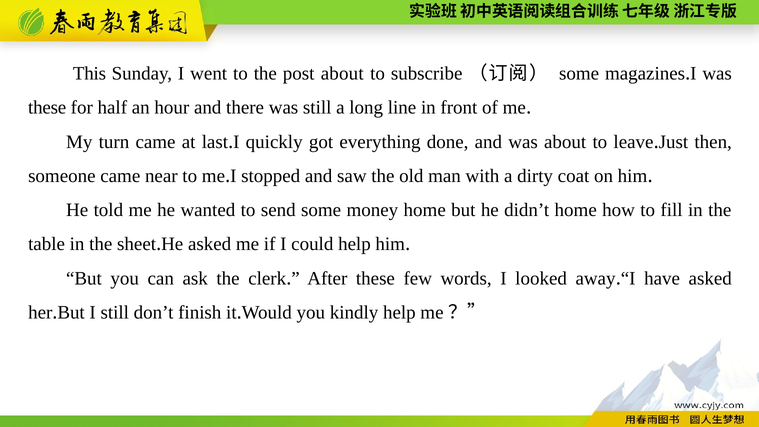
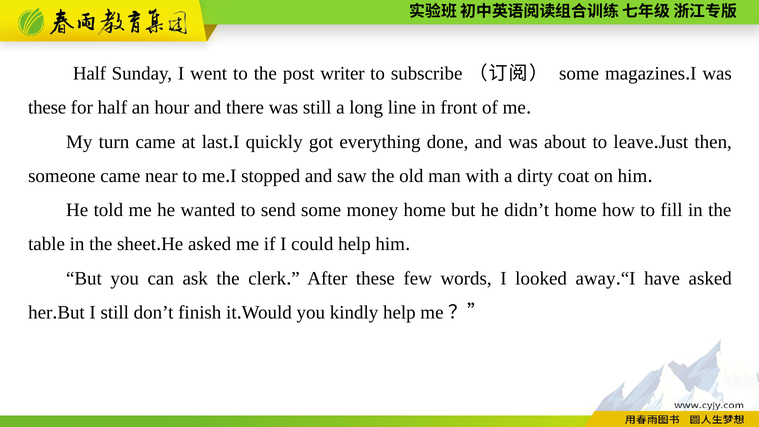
This at (89, 73): This -> Half
post about: about -> writer
